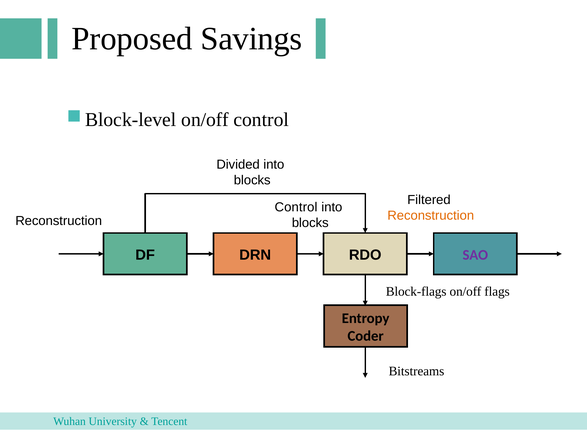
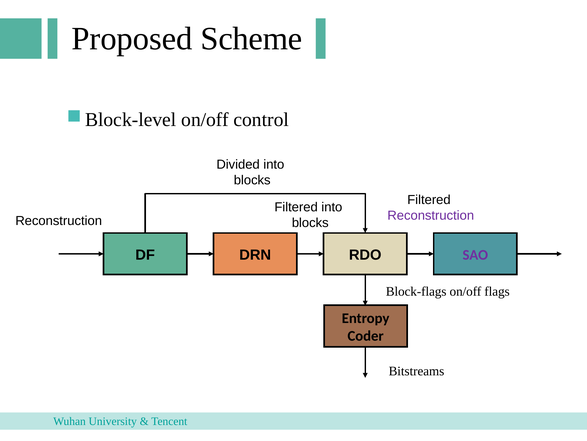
Savings: Savings -> Scheme
Control at (296, 207): Control -> Filtered
Reconstruction at (431, 215) colour: orange -> purple
